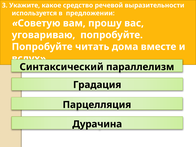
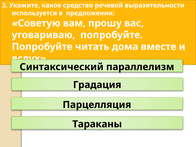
Дурачина: Дурачина -> Тараканы
